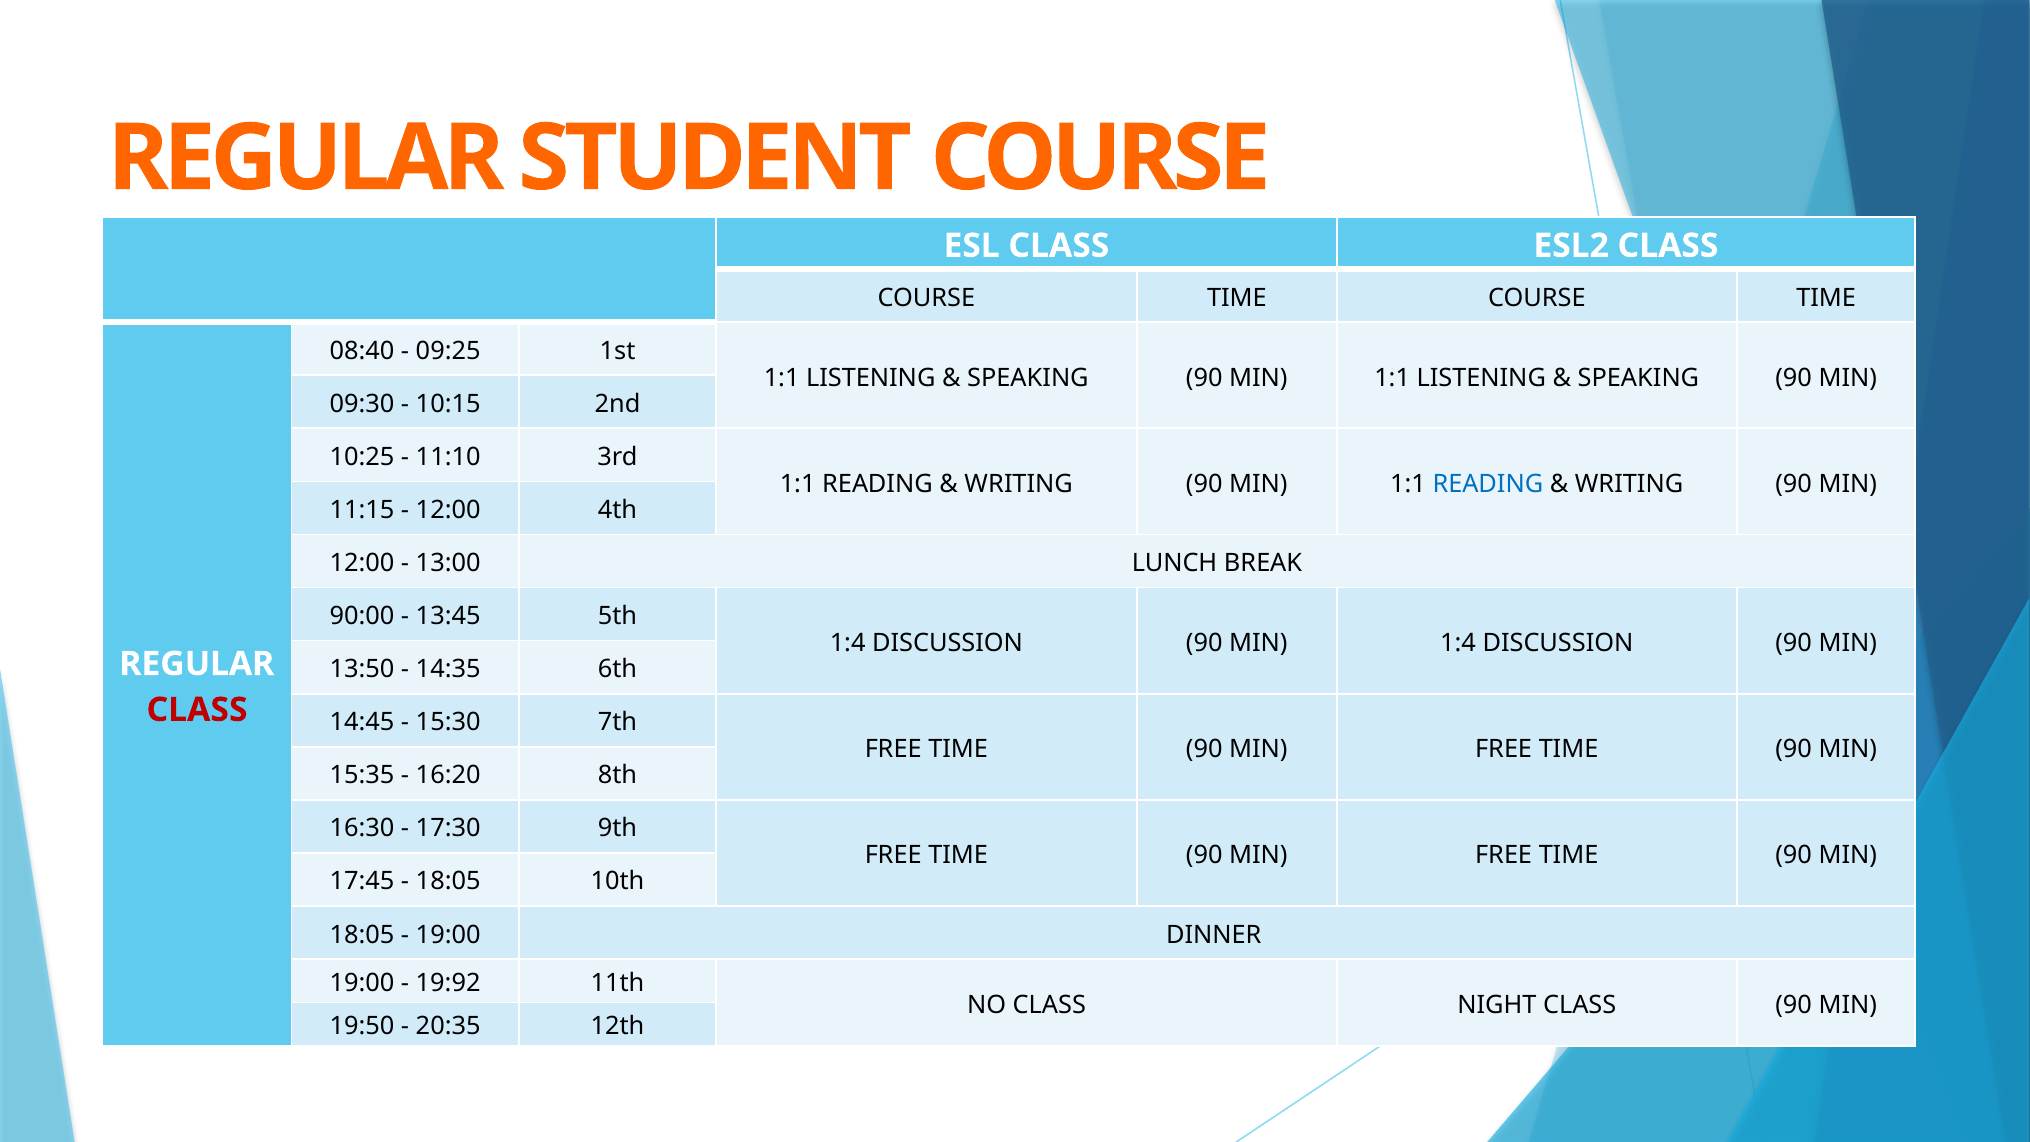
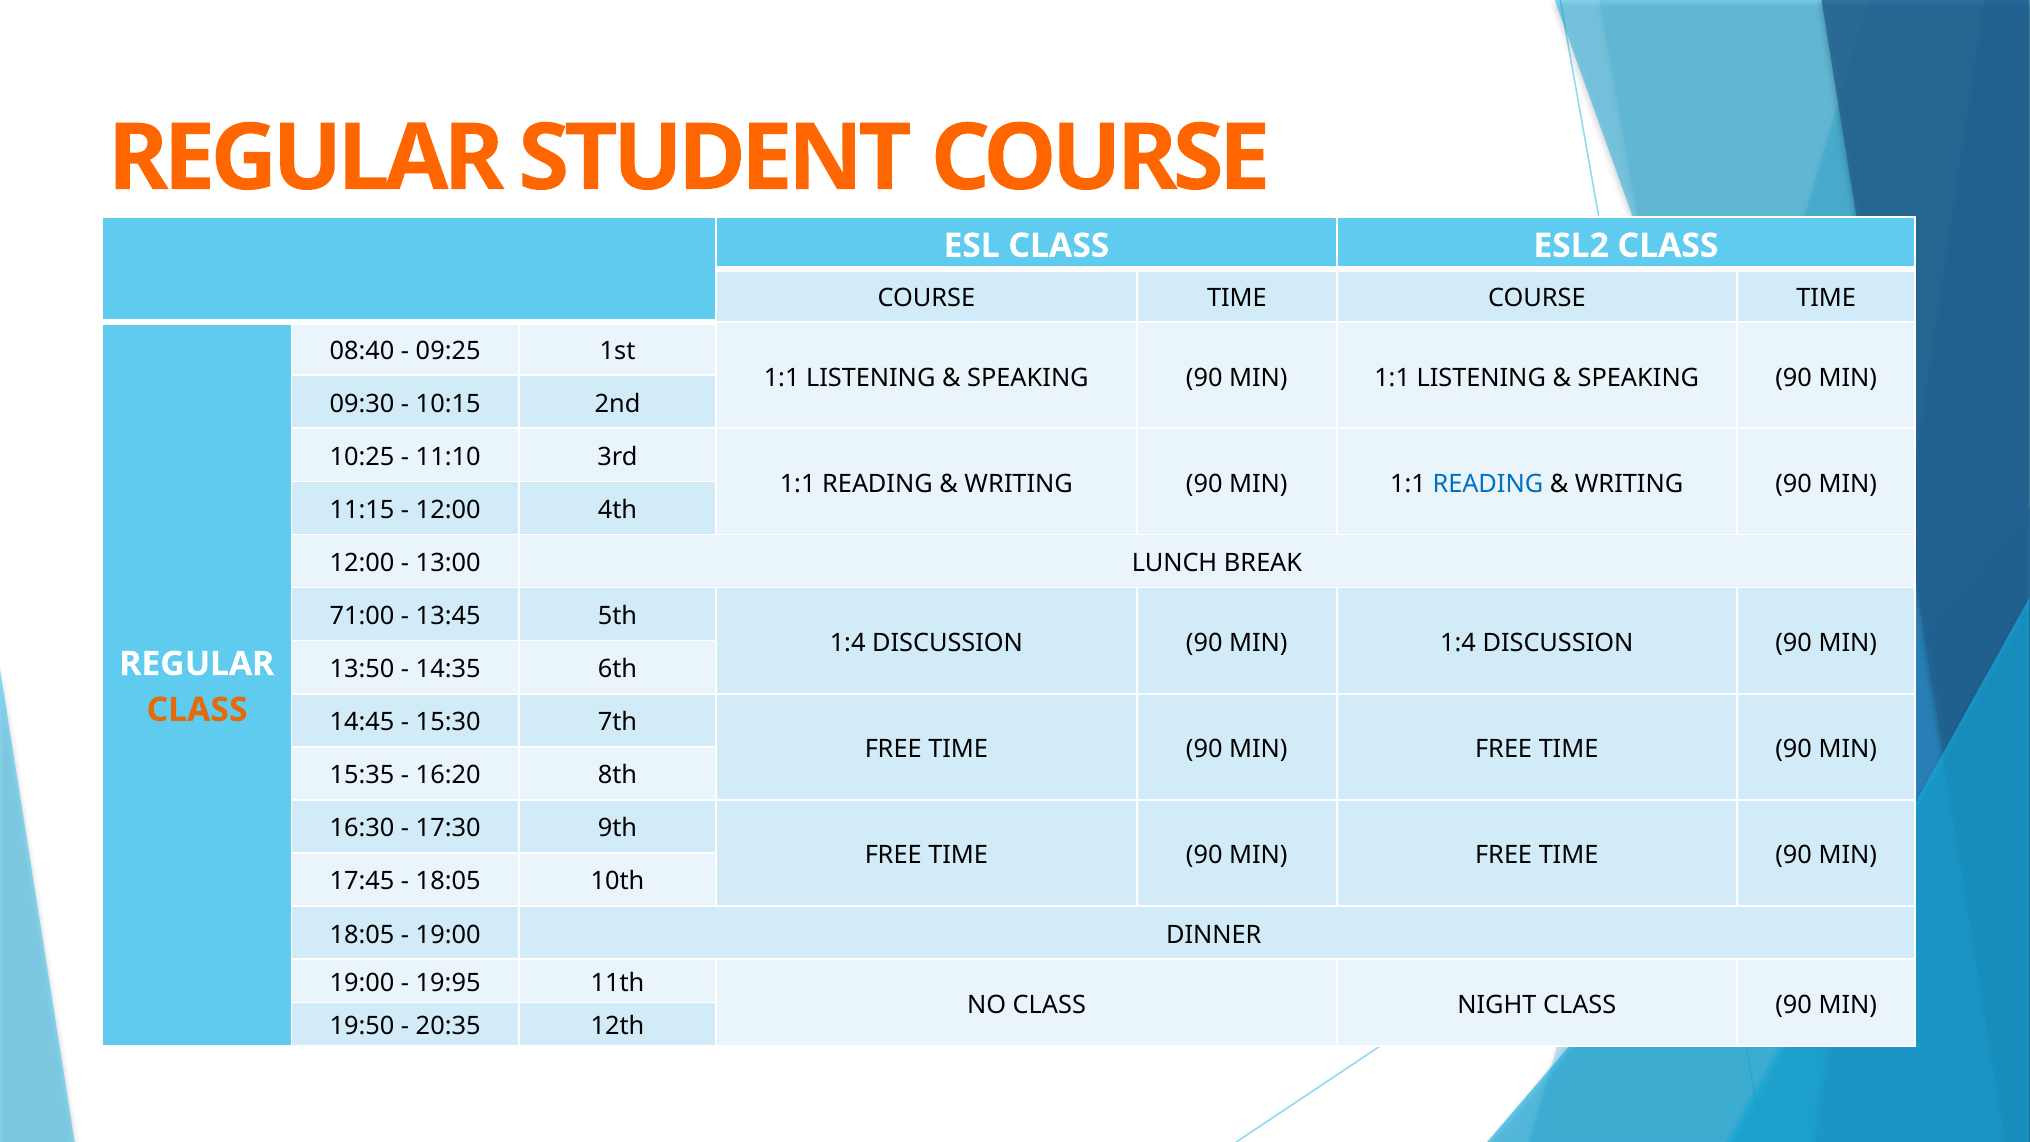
90:00: 90:00 -> 71:00
CLASS at (197, 710) colour: red -> orange
19:92: 19:92 -> 19:95
